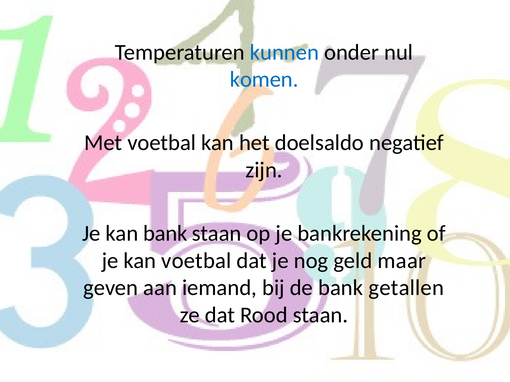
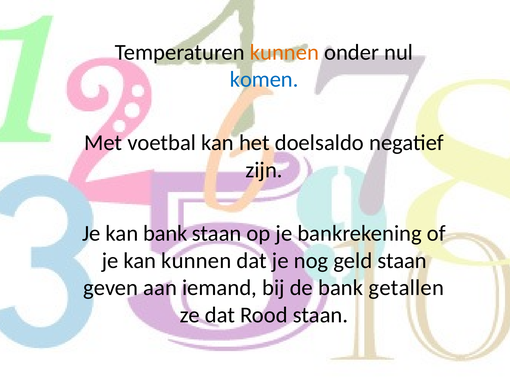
kunnen at (284, 52) colour: blue -> orange
kan voetbal: voetbal -> kunnen
geld maar: maar -> staan
